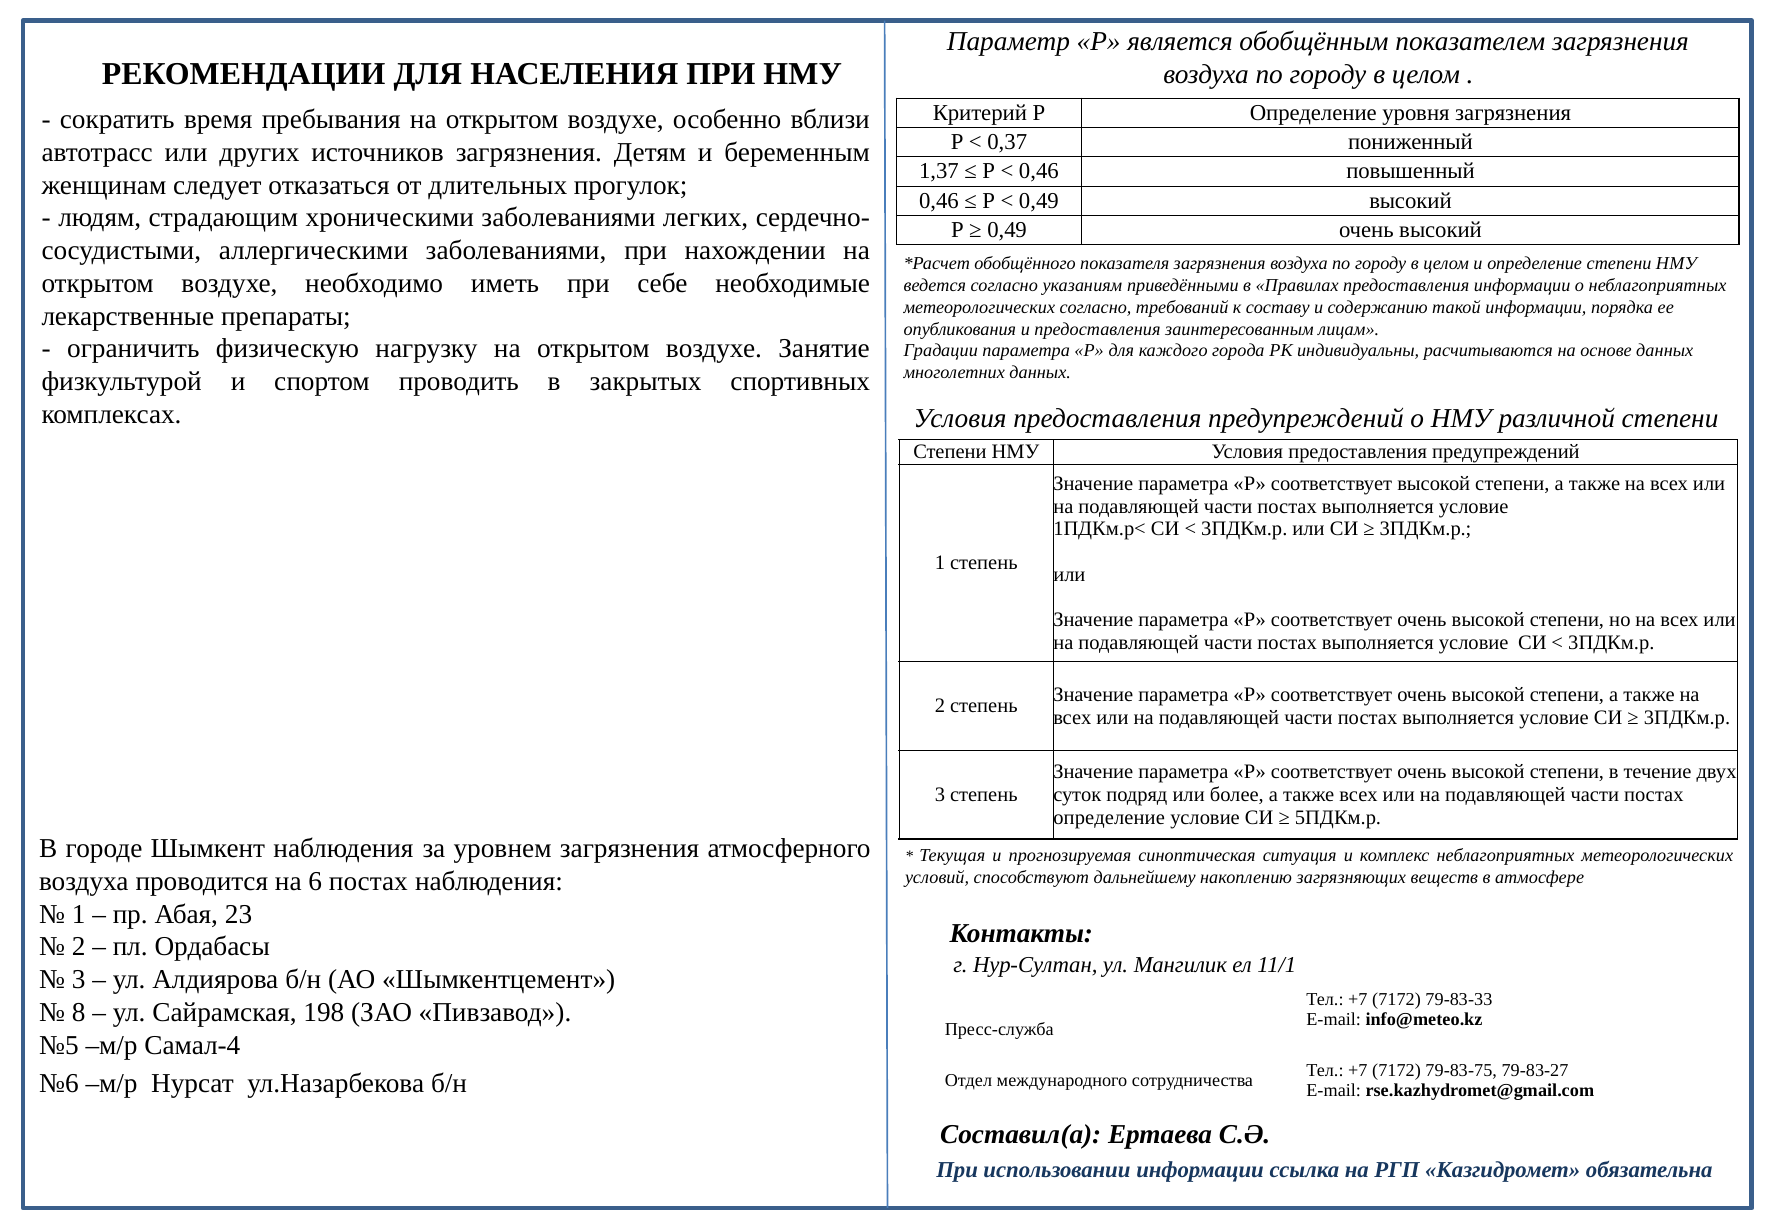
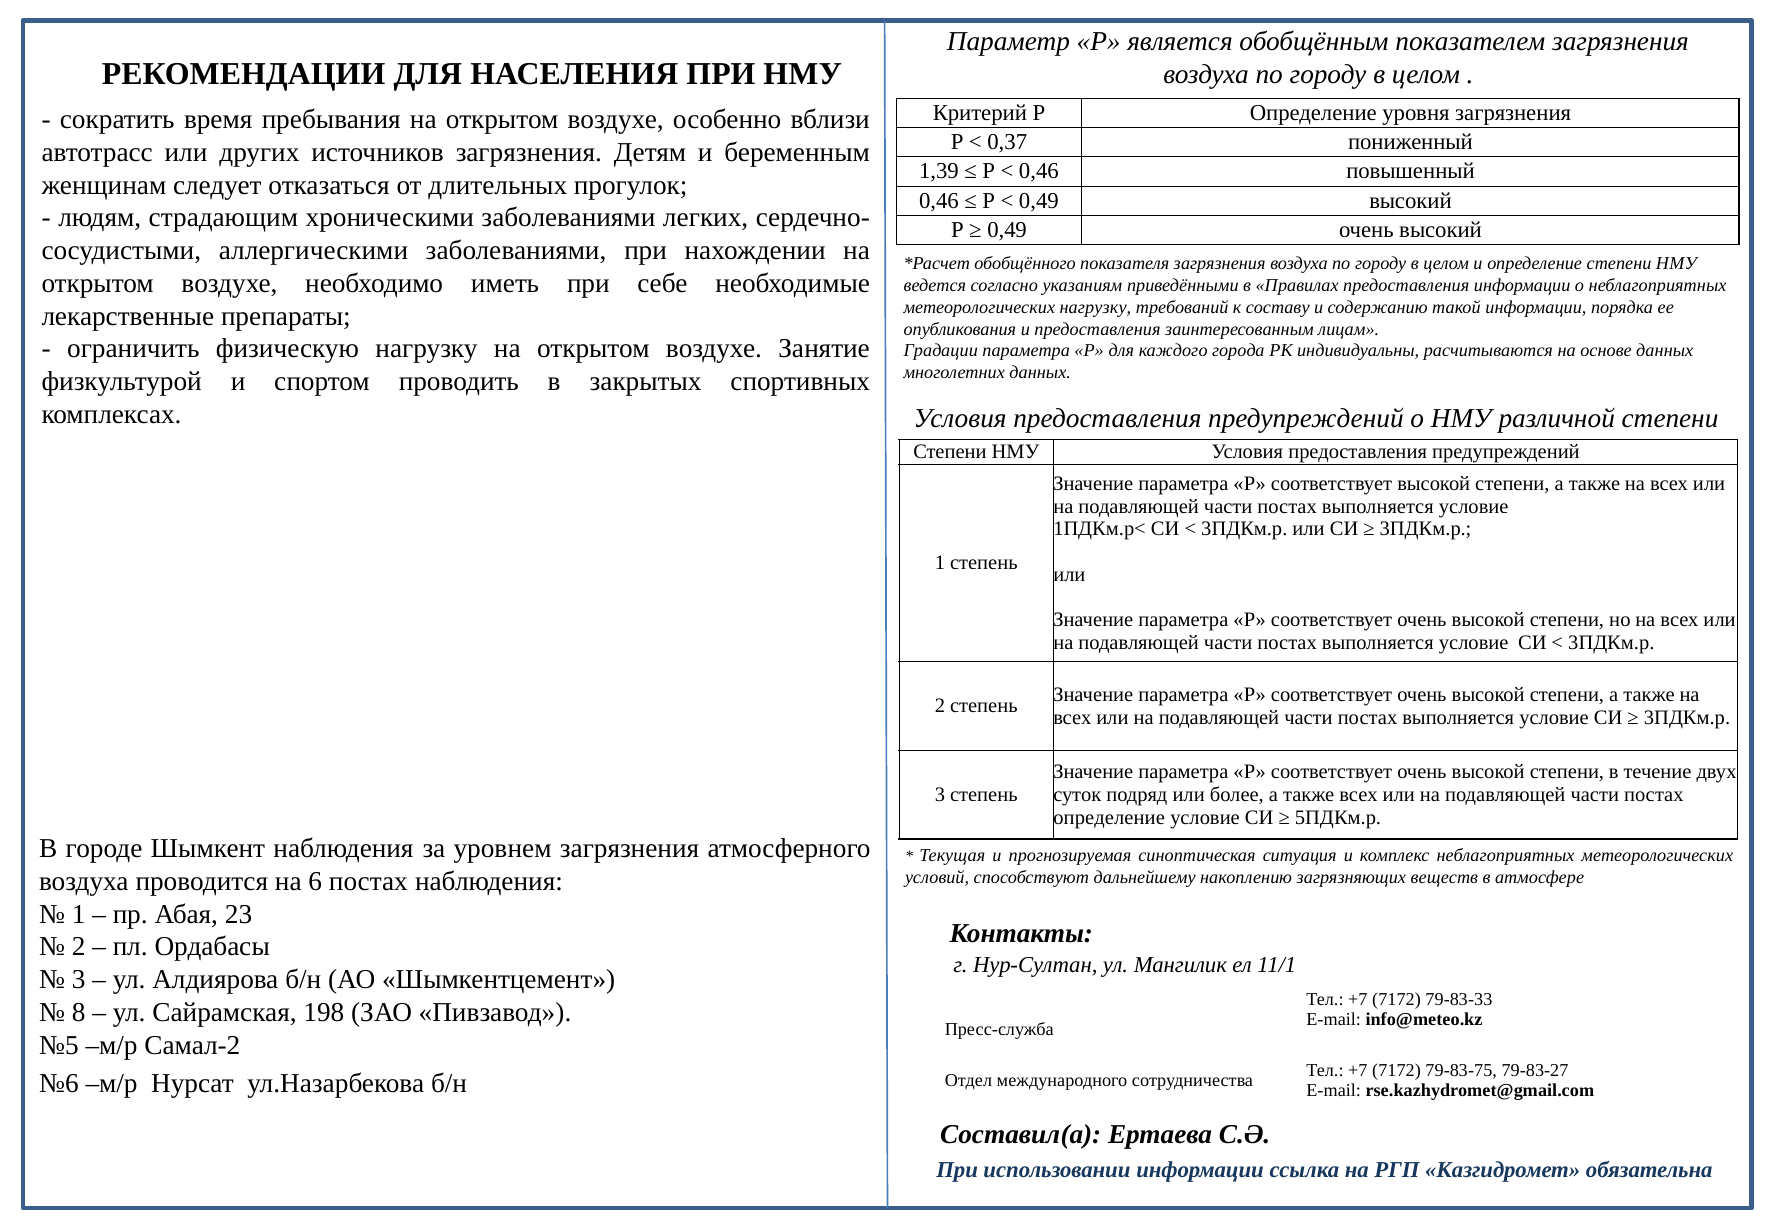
1,37: 1,37 -> 1,39
метеорологических согласно: согласно -> нагрузку
Самал-4: Самал-4 -> Самал-2
